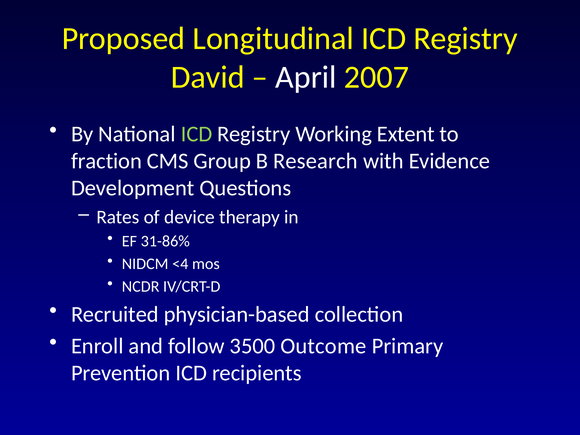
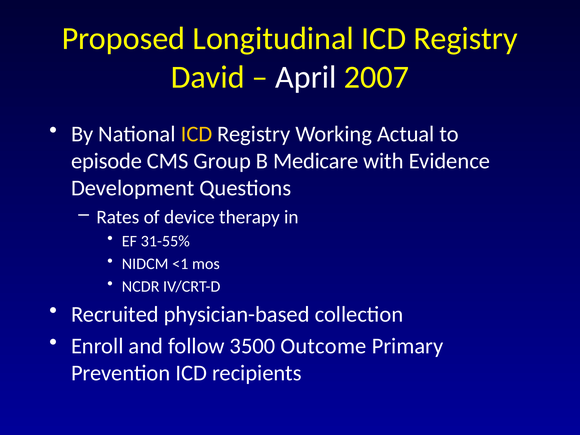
ICD at (196, 134) colour: light green -> yellow
Extent: Extent -> Actual
fraction: fraction -> episode
Research: Research -> Medicare
31-86%: 31-86% -> 31-55%
<4: <4 -> <1
